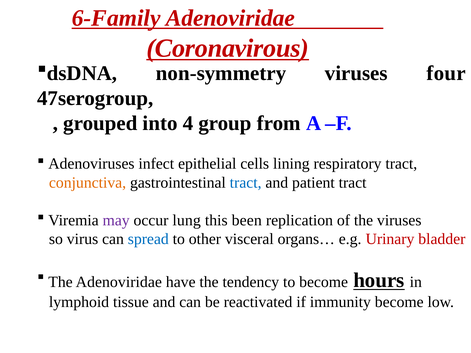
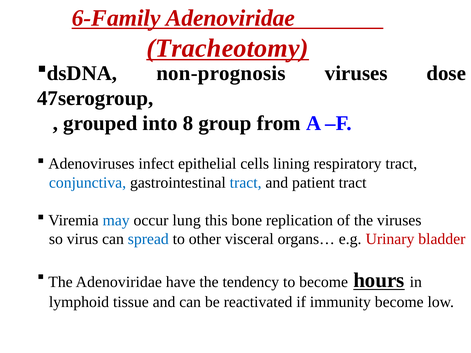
Coronavirous: Coronavirous -> Tracheotomy
non-symmetry: non-symmetry -> non-prognosis
four: four -> dose
4: 4 -> 8
conjunctiva colour: orange -> blue
may colour: purple -> blue
been: been -> bone
